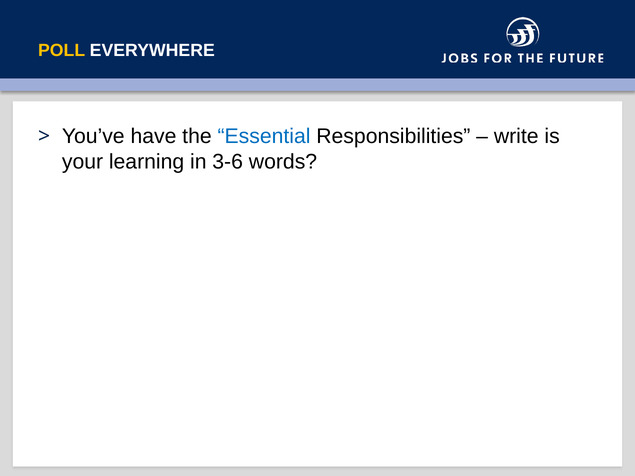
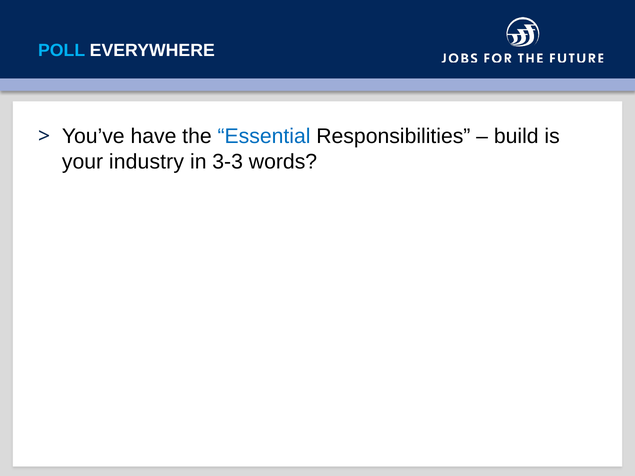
POLL colour: yellow -> light blue
write: write -> build
learning: learning -> industry
3-6: 3-6 -> 3-3
